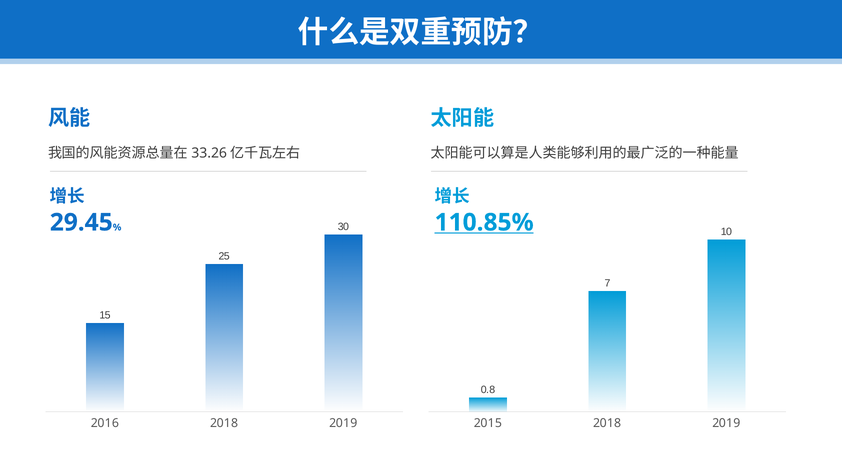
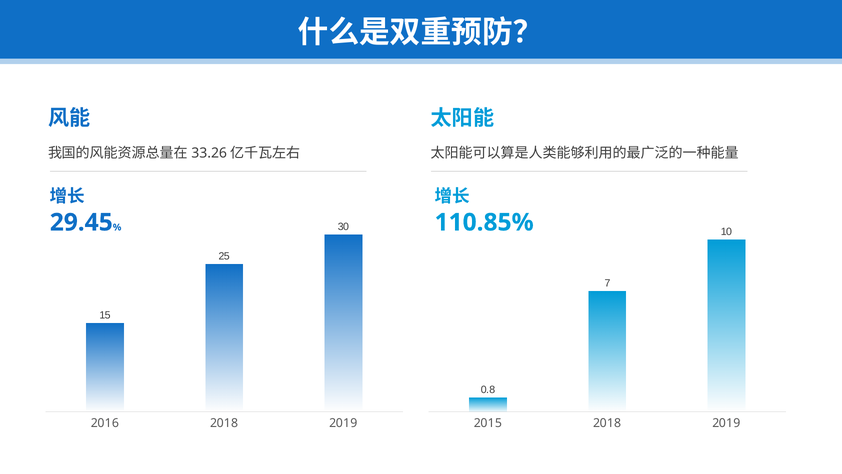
110.85% underline: present -> none
